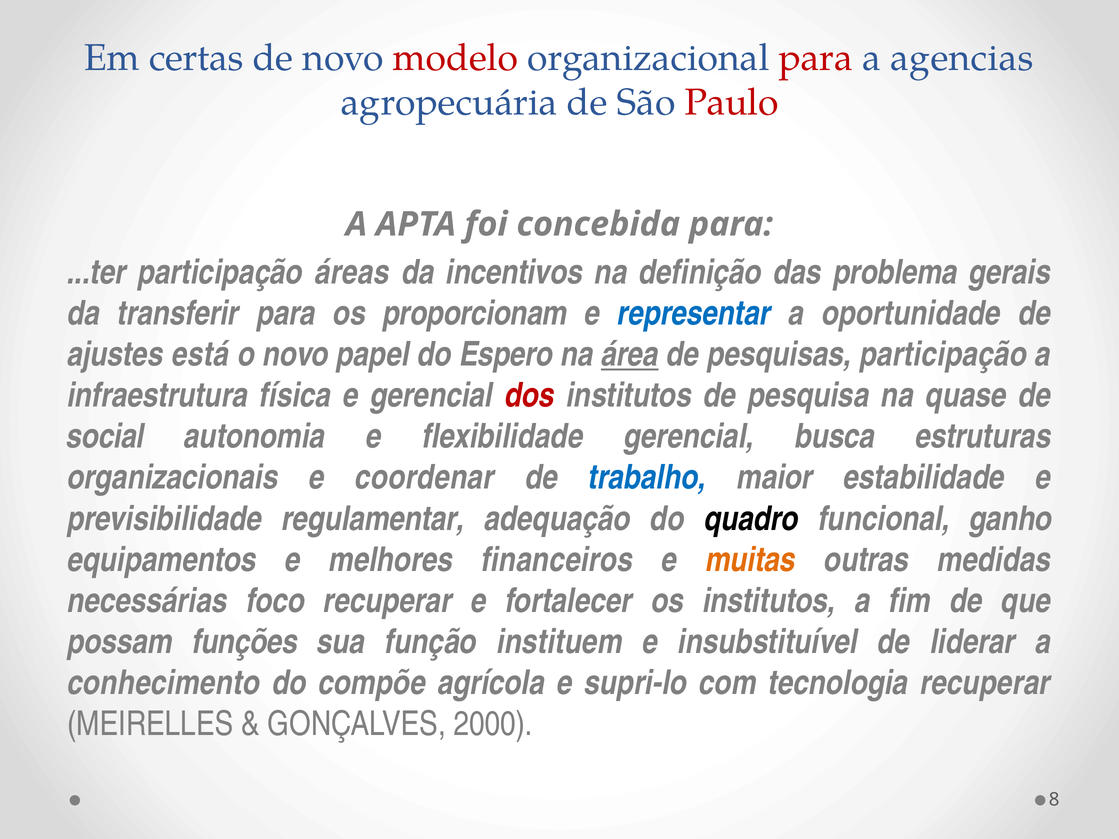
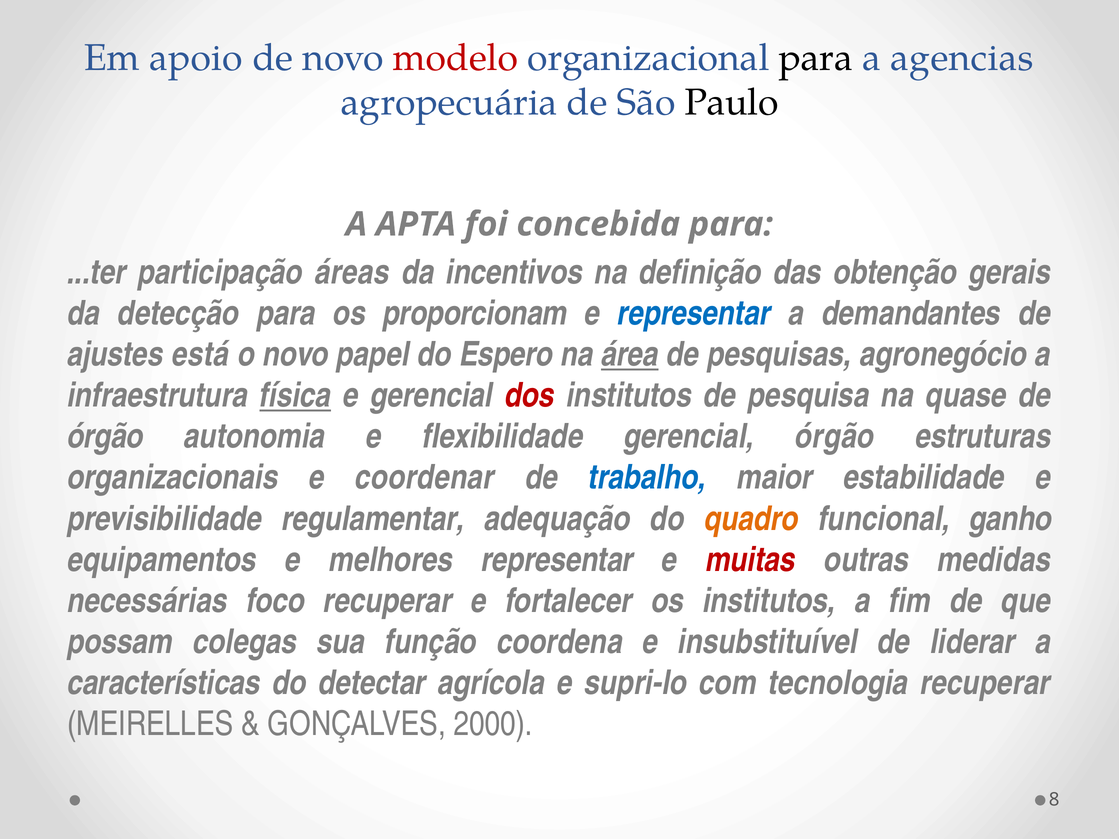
certas: certas -> apoio
para at (816, 58) colour: red -> black
Paulo colour: red -> black
problema: problema -> obtenção
transferir: transferir -> detecção
oportunidade: oportunidade -> demandantes
pesquisas participação: participação -> agronegócio
física underline: none -> present
social at (105, 437): social -> órgão
gerencial busca: busca -> órgão
quadro colour: black -> orange
melhores financeiros: financeiros -> representar
muitas colour: orange -> red
funções: funções -> colegas
instituem: instituem -> coordena
conhecimento: conhecimento -> características
compõe: compõe -> detectar
